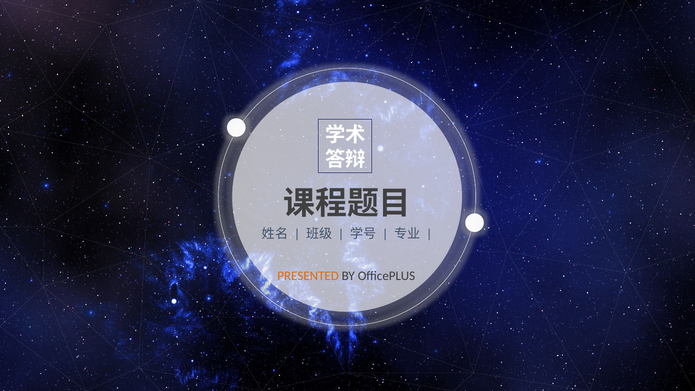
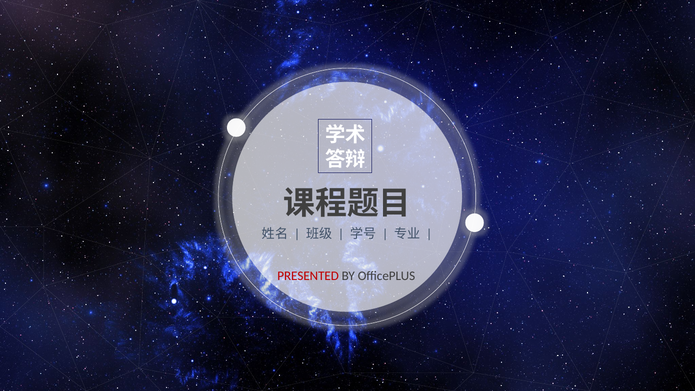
PRESENTED colour: orange -> red
